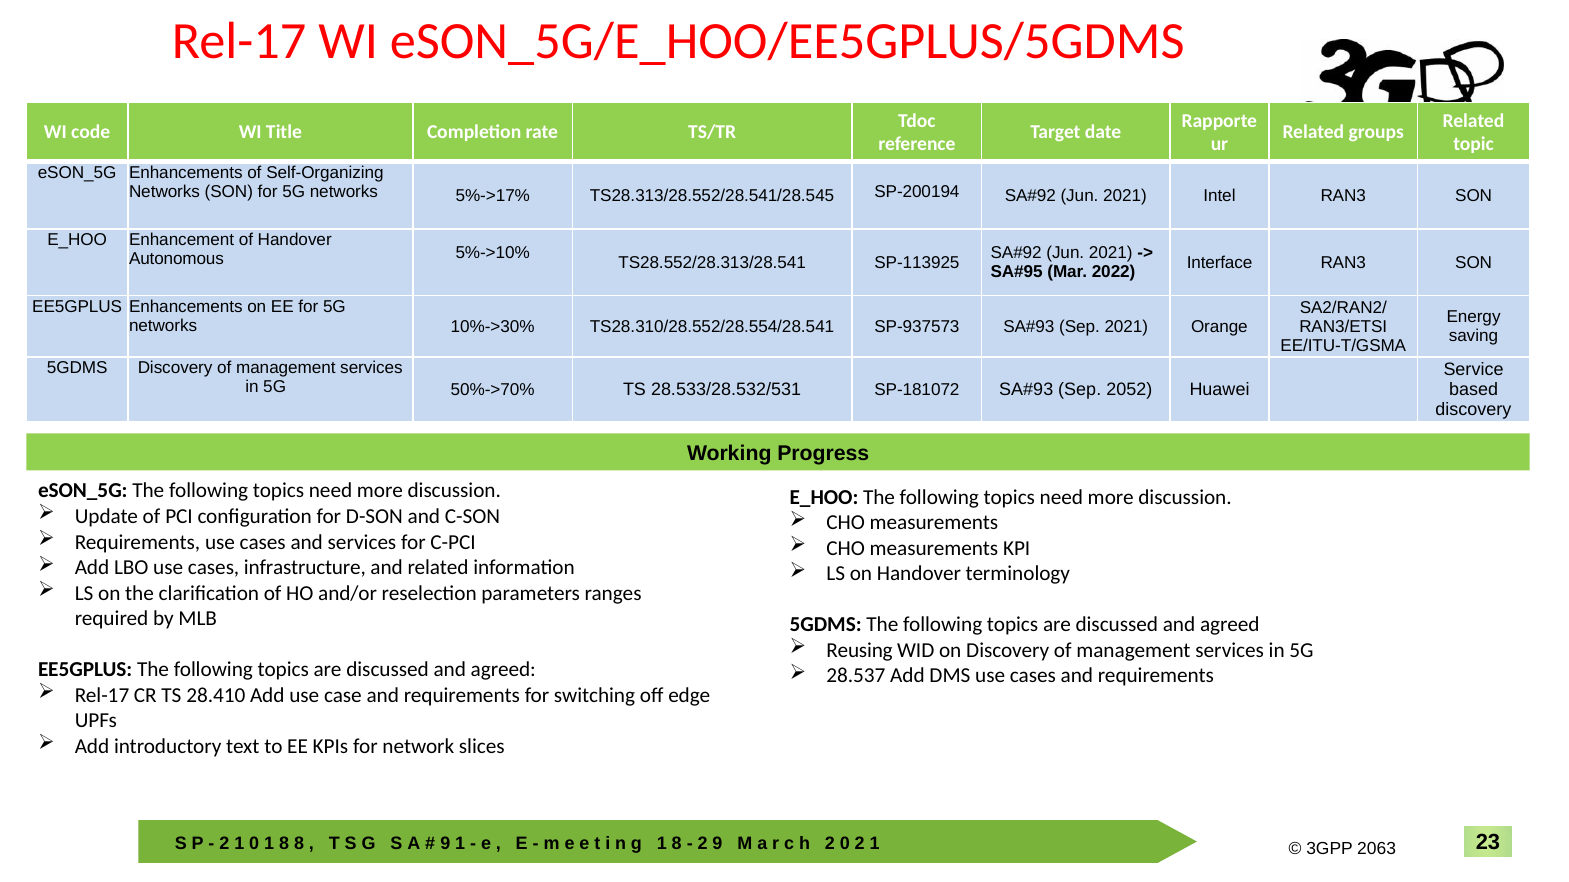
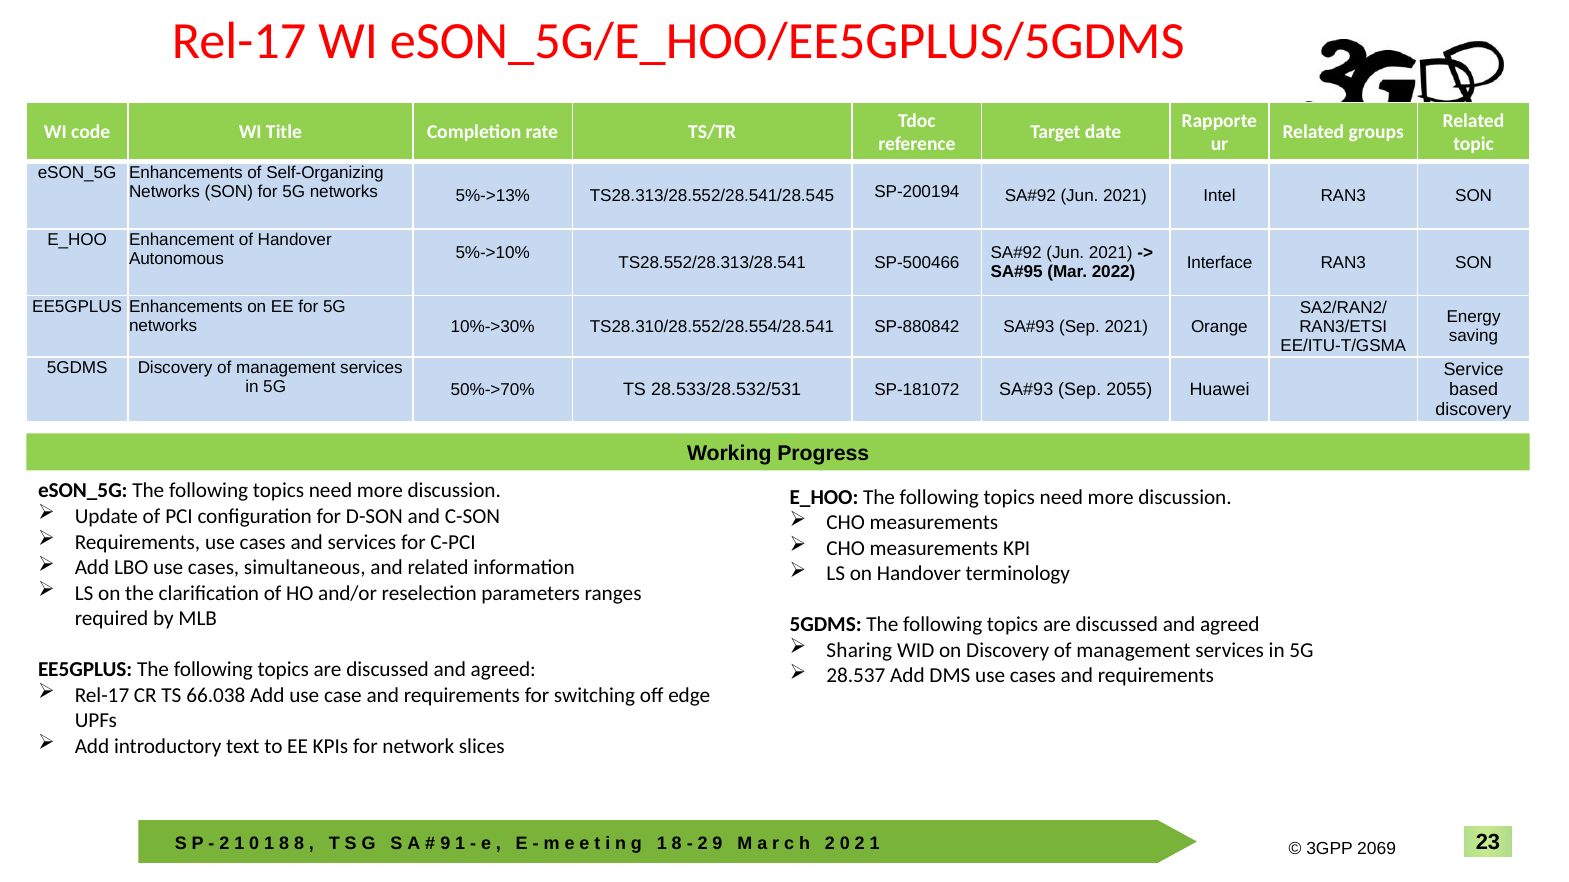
5%->17%: 5%->17% -> 5%->13%
SP-113925: SP-113925 -> SP-500466
SP-937573: SP-937573 -> SP-880842
2052: 2052 -> 2055
infrastructure: infrastructure -> simultaneous
Reusing: Reusing -> Sharing
28.410: 28.410 -> 66.038
2063: 2063 -> 2069
